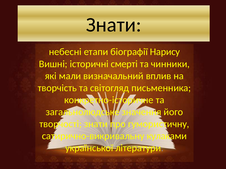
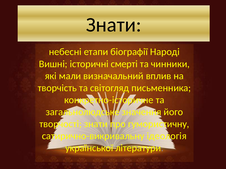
Нарису: Нарису -> Народi
кулаками: кулаками -> ідеологія
